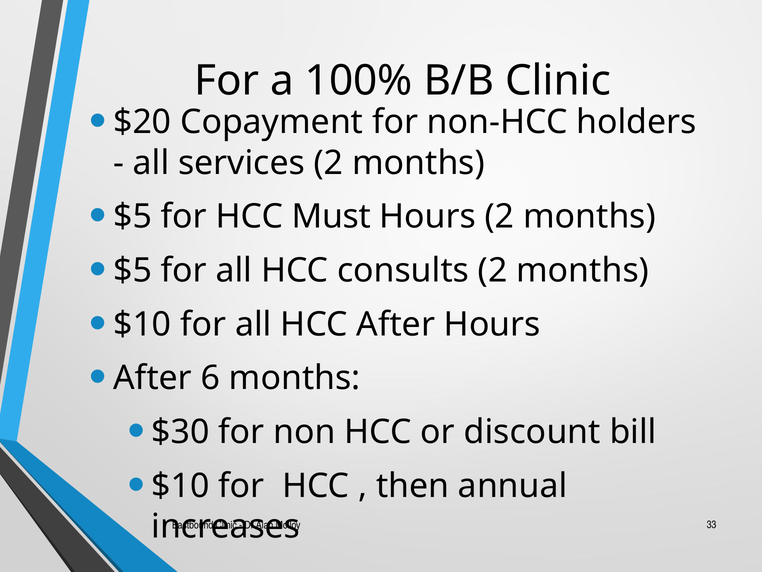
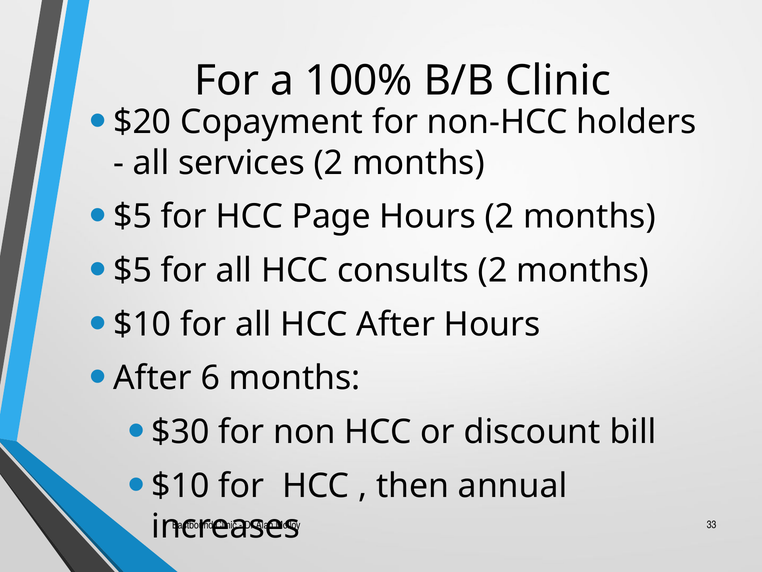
Must: Must -> Page
